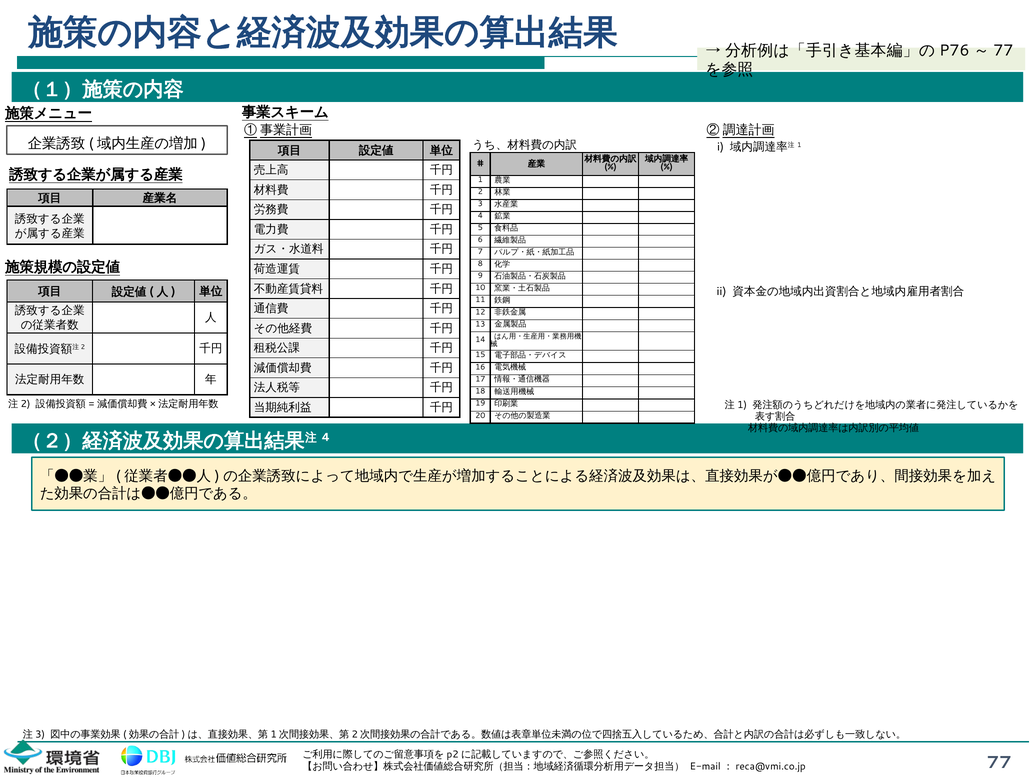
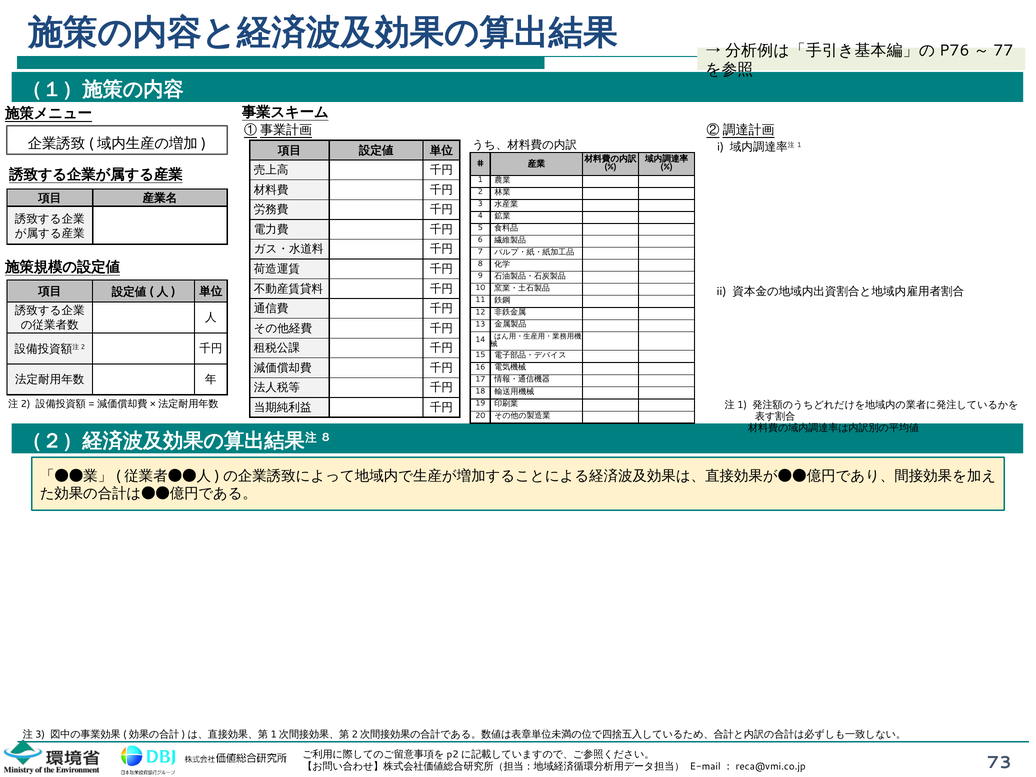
4 at (326, 437): 4 -> 8
77 at (999, 762): 77 -> 73
